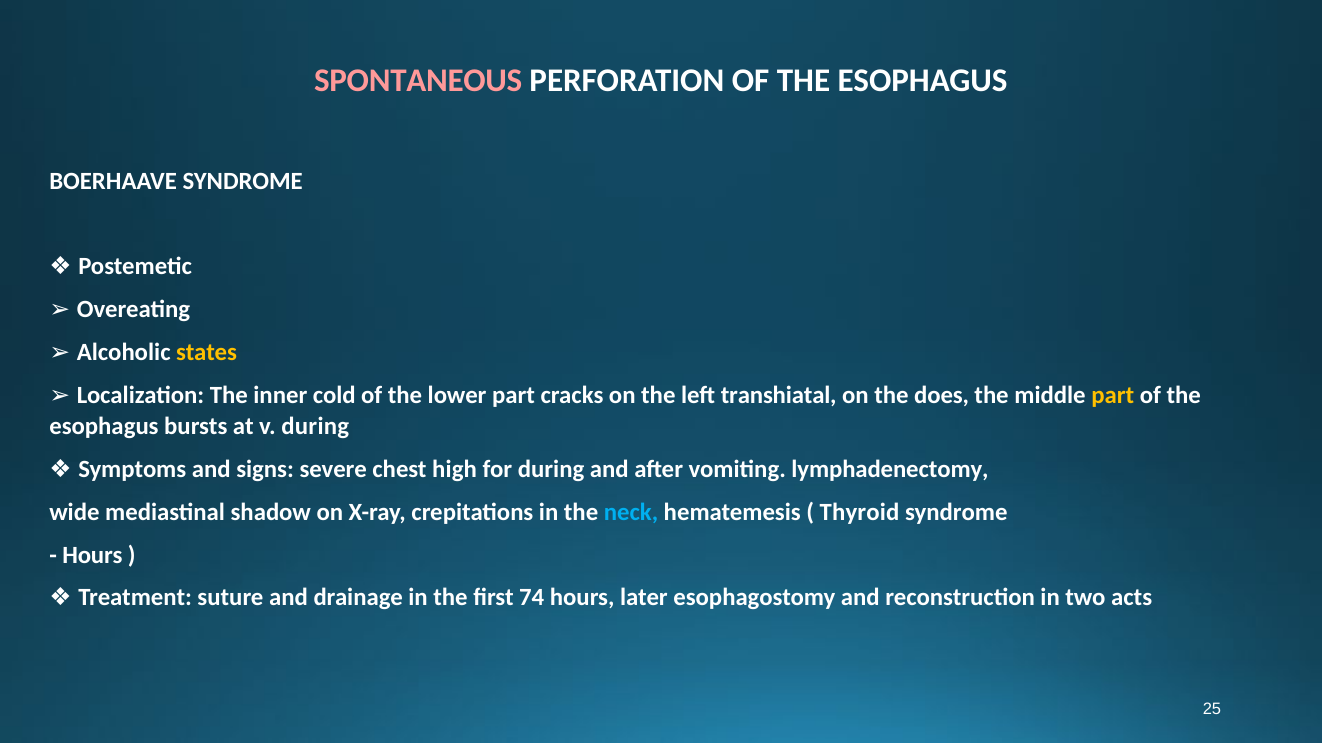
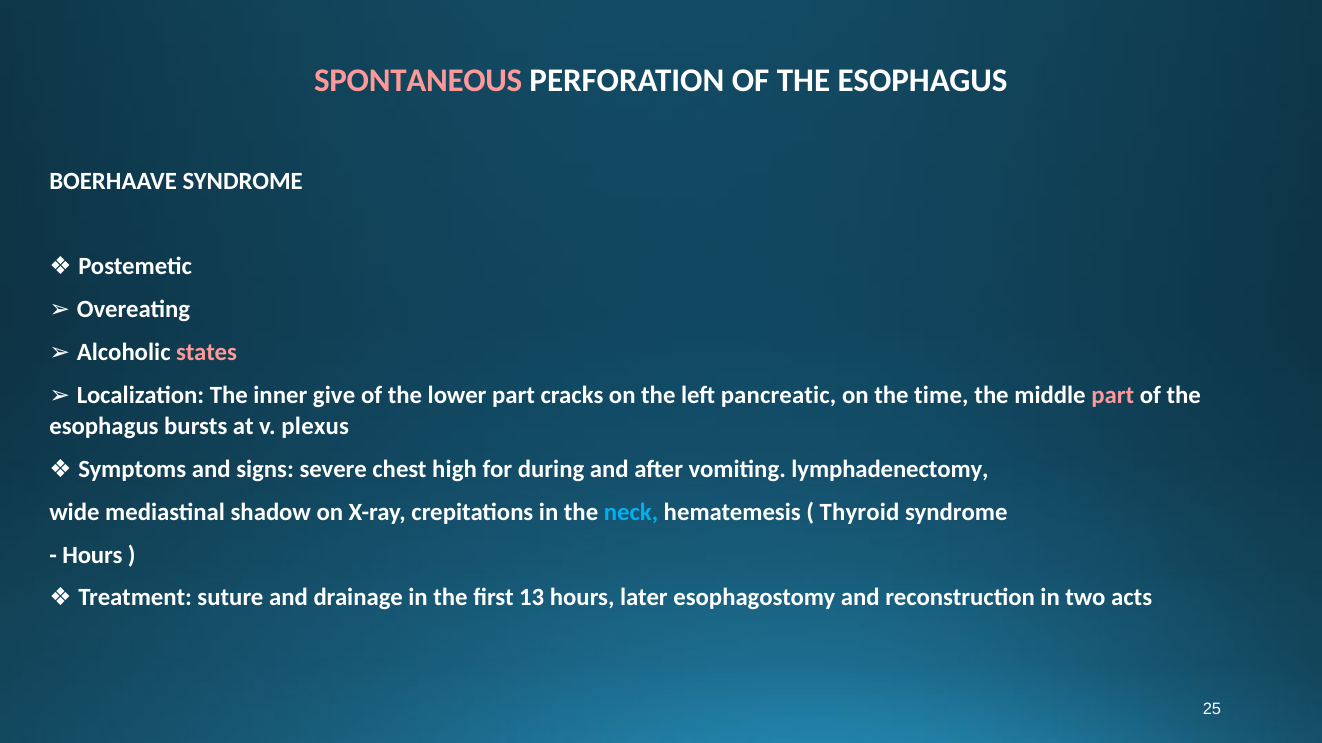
states colour: yellow -> pink
cold: cold -> give
transhiatal: transhiatal -> pancreatic
does: does -> time
part at (1113, 395) colour: yellow -> pink
v during: during -> plexus
74: 74 -> 13
